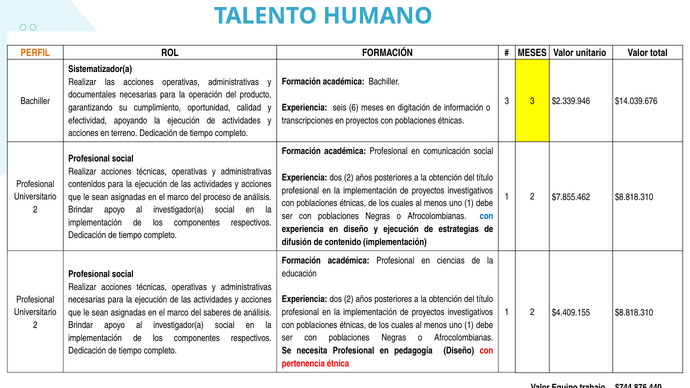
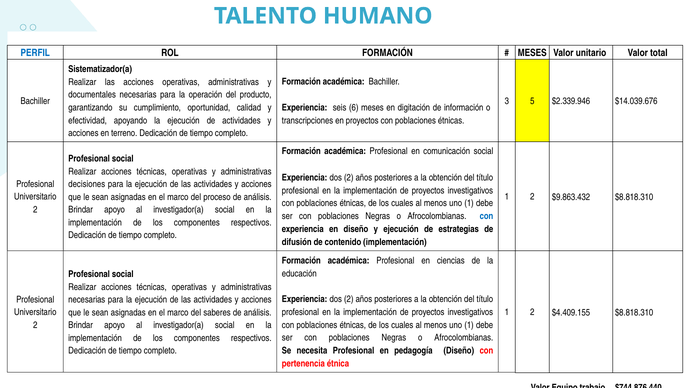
PERFIL colour: orange -> blue
3 3: 3 -> 5
contenidos: contenidos -> decisiones
$7.855.462: $7.855.462 -> $9.863.432
